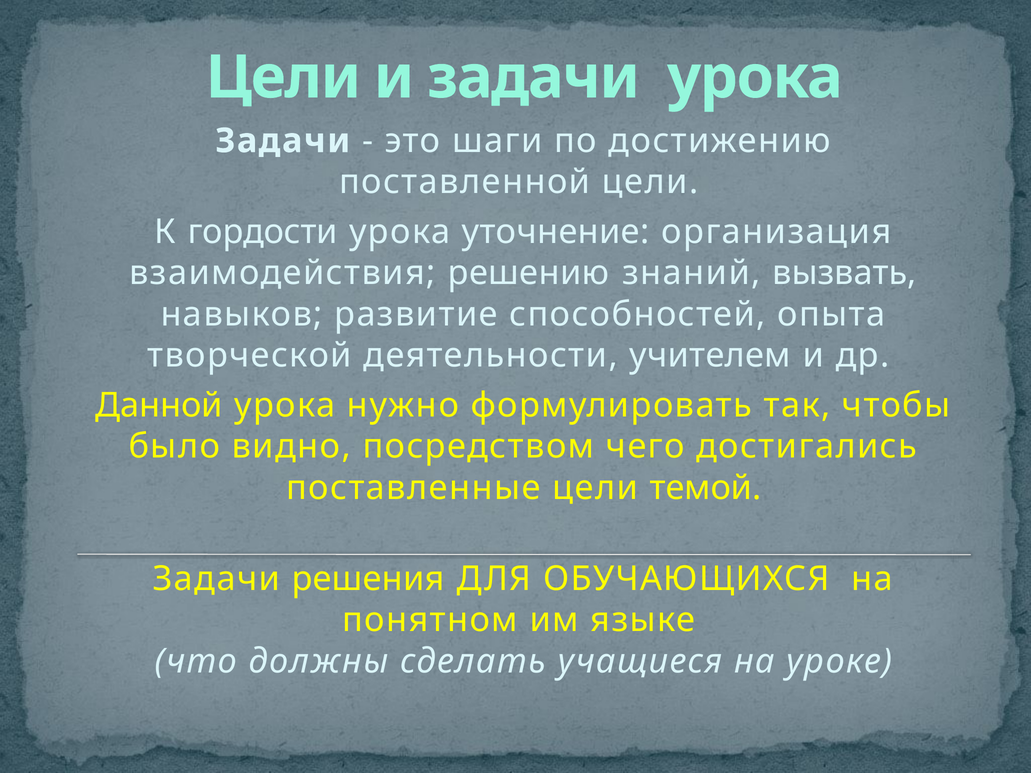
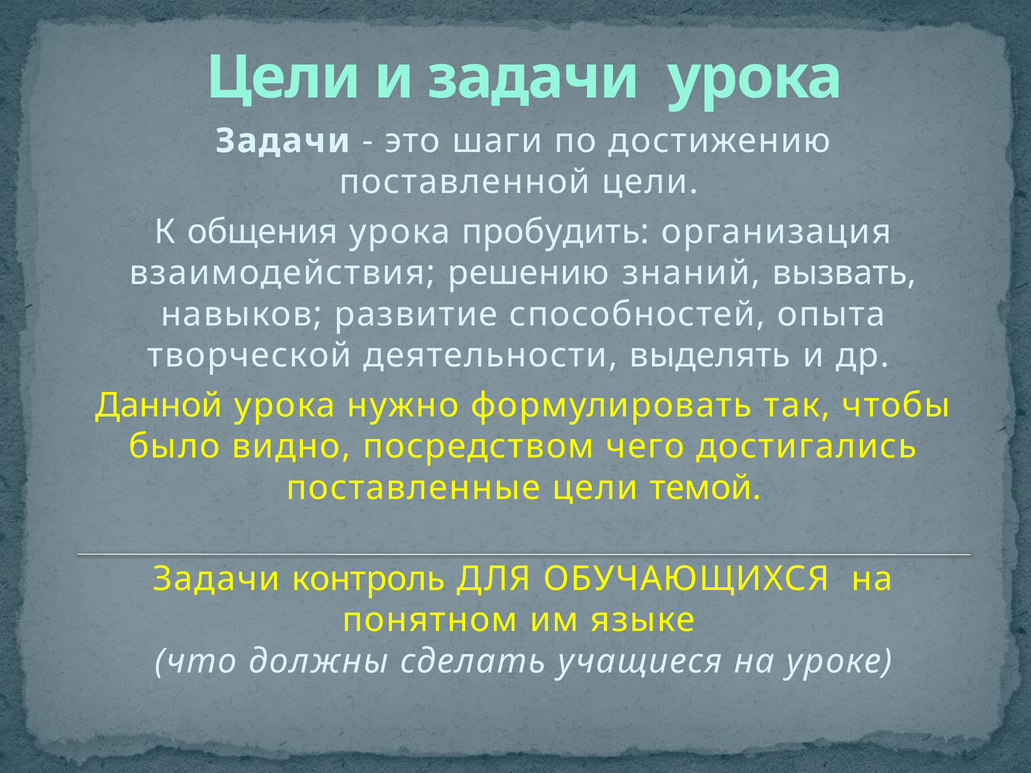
гордости: гордости -> общения
уточнение: уточнение -> пробудить
учителем: учителем -> выделять
решения: решения -> контроль
